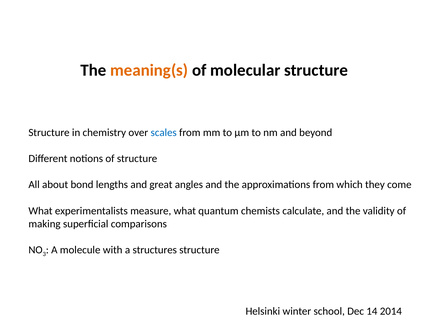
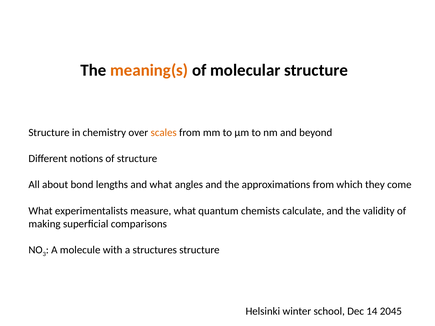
scales colour: blue -> orange
and great: great -> what
2014: 2014 -> 2045
